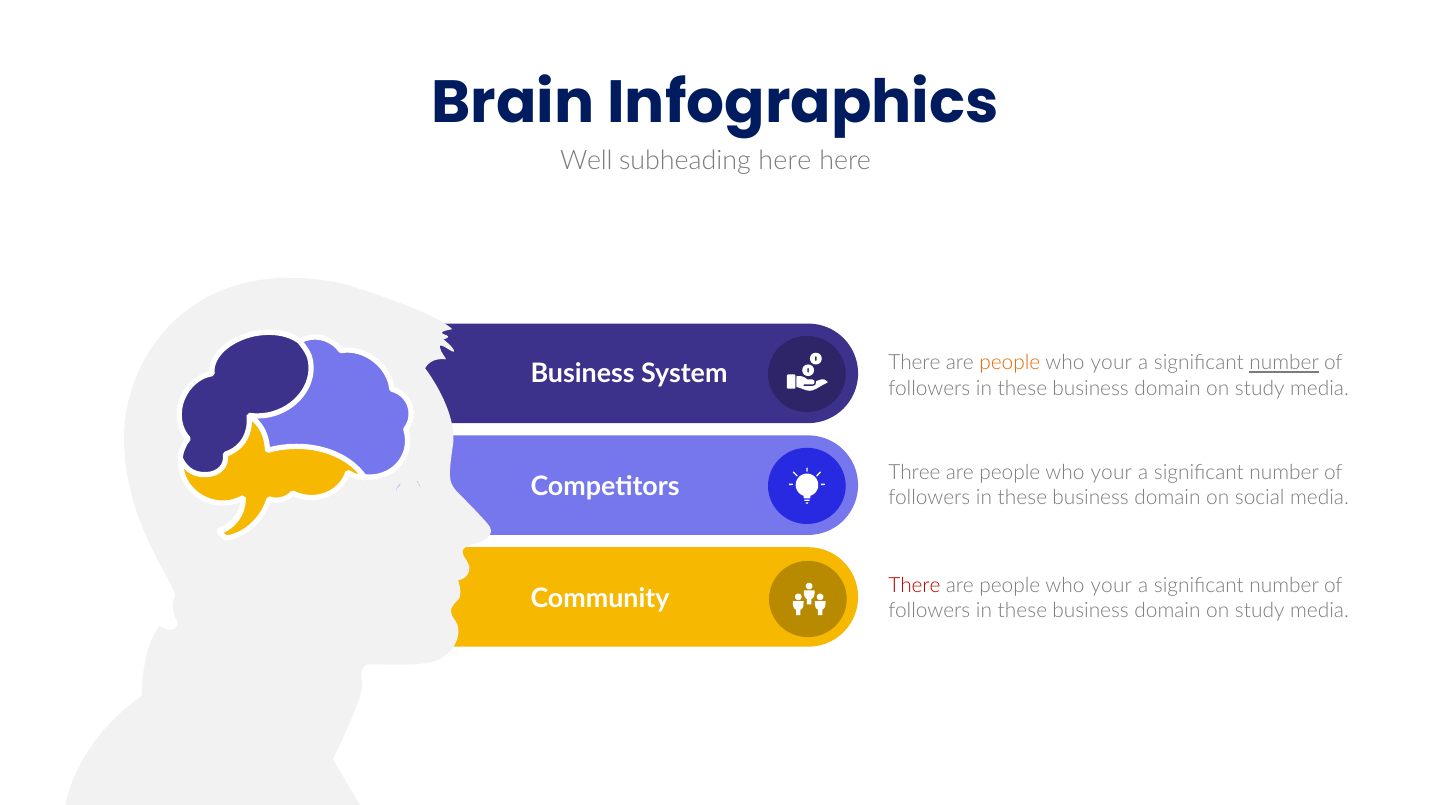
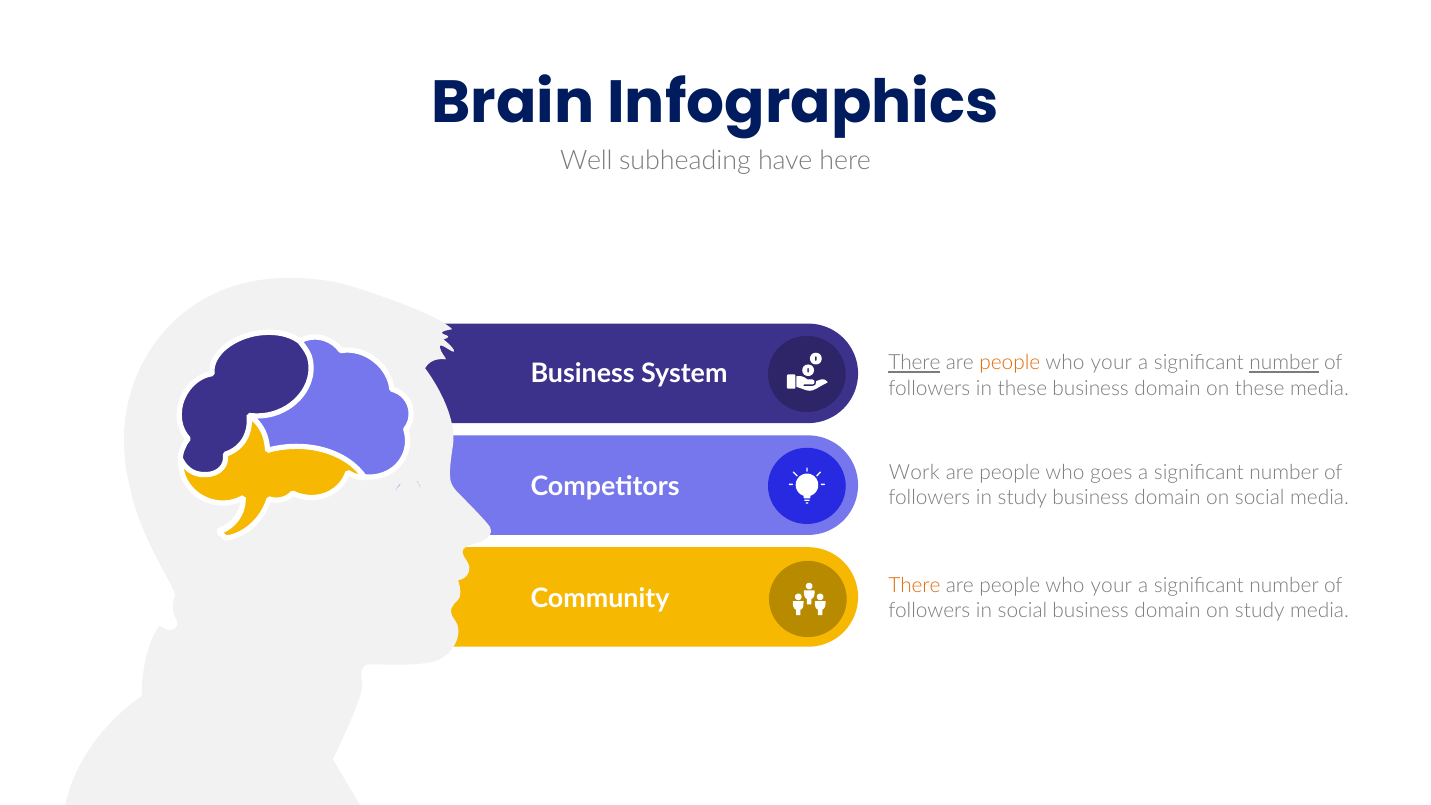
subheading here: here -> have
There at (914, 363) underline: none -> present
study at (1260, 388): study -> these
Three: Three -> Work
your at (1111, 472): your -> goes
these at (1022, 497): these -> study
There at (914, 586) colour: red -> orange
these at (1022, 611): these -> social
